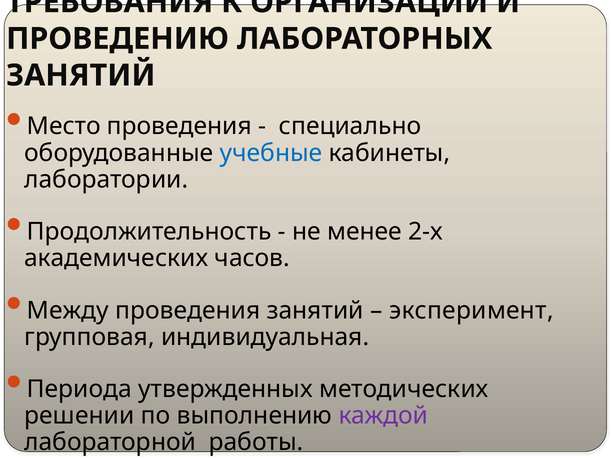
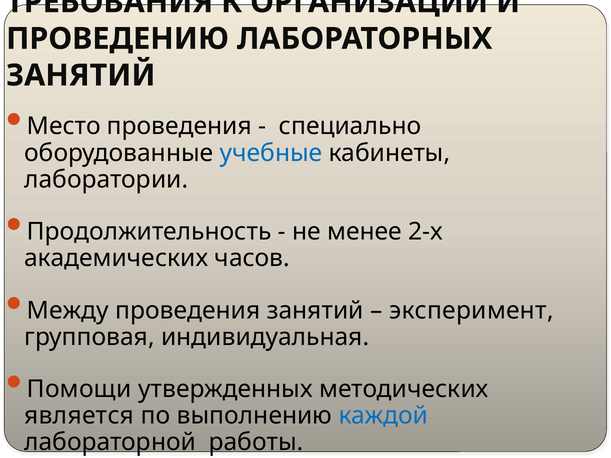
Периода: Периода -> Помощи
решении: решении -> является
каждой colour: purple -> blue
